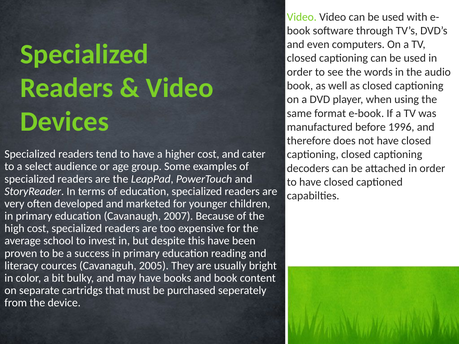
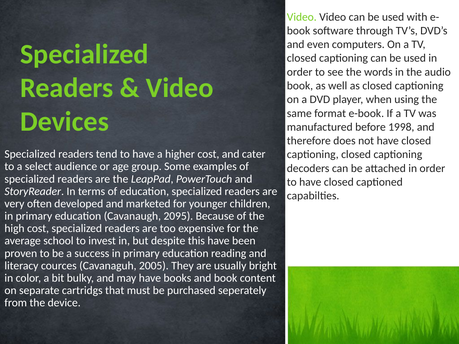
1996: 1996 -> 1998
2007: 2007 -> 2095
